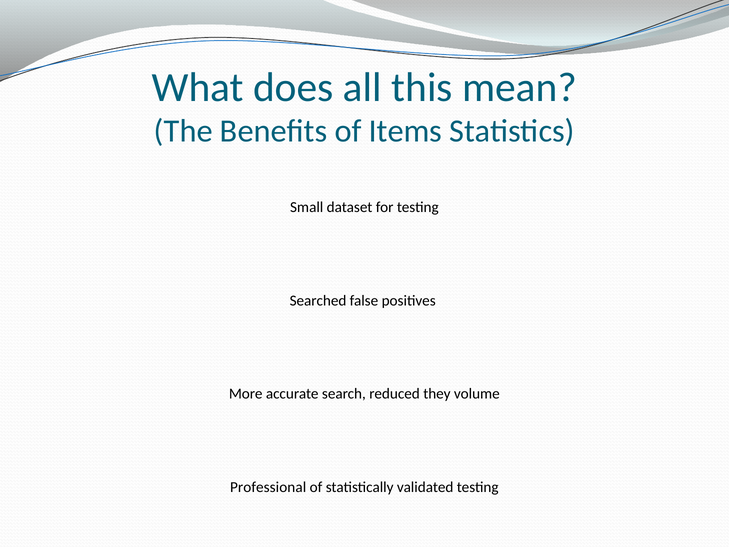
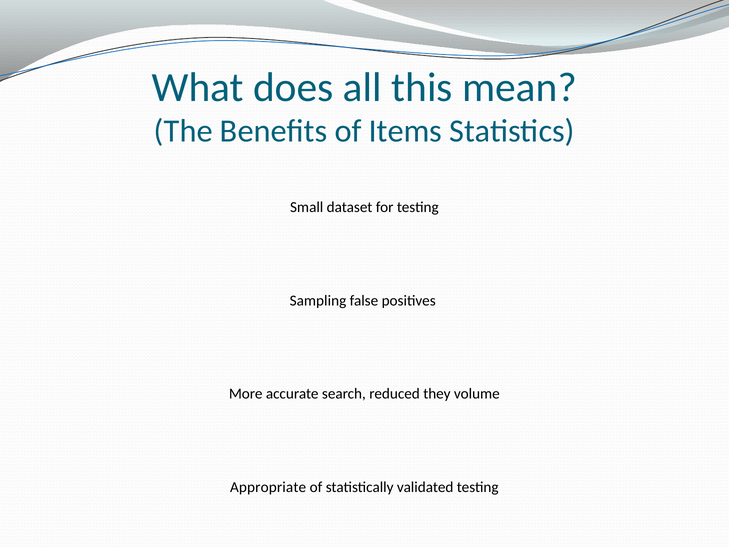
Searched: Searched -> Sampling
Professional: Professional -> Appropriate
